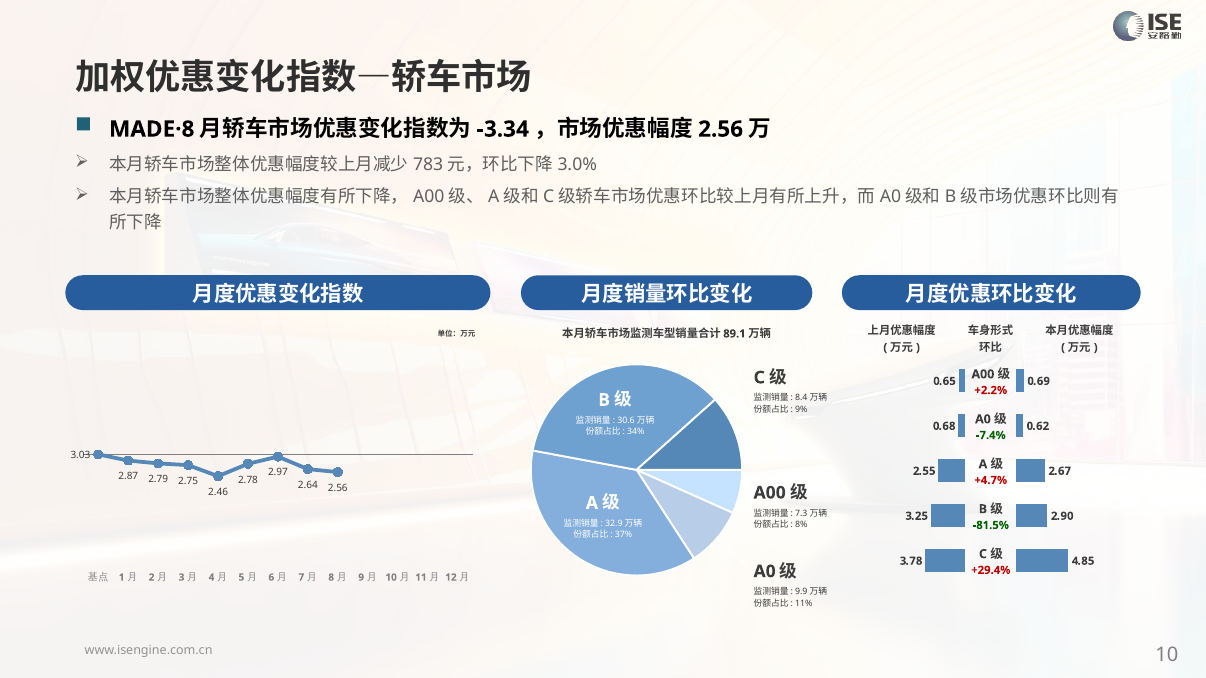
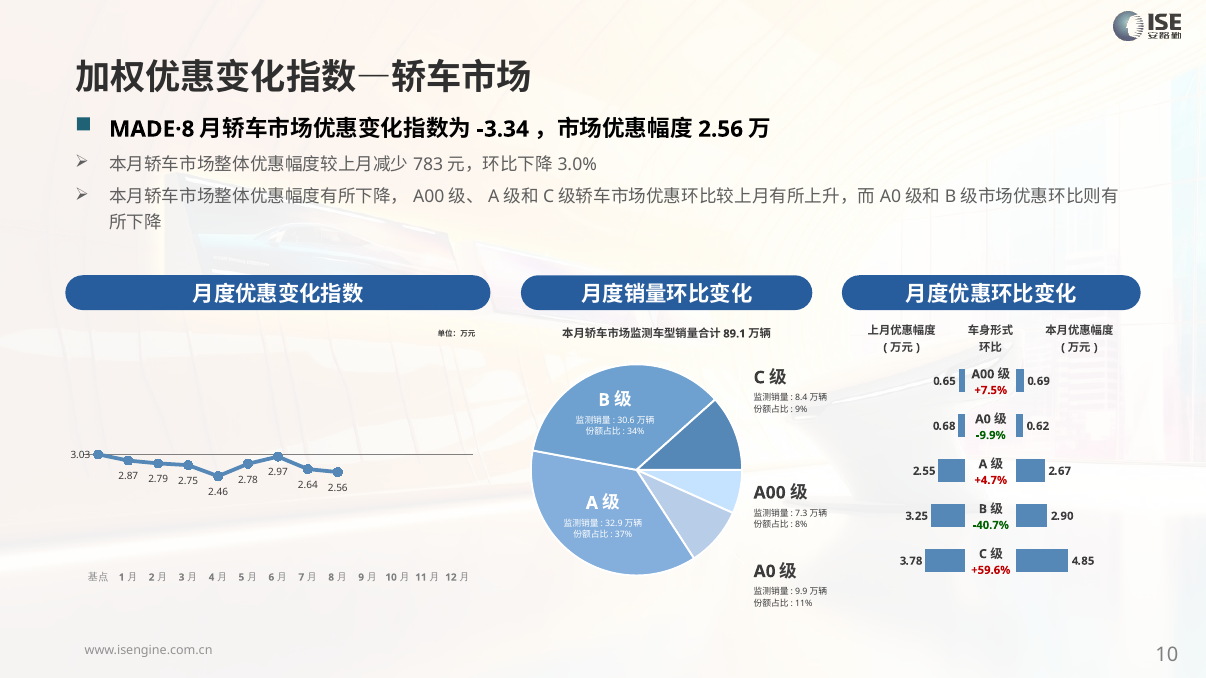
+2.2%: +2.2% -> +7.5%
-7.4%: -7.4% -> -9.9%
-81.5%: -81.5% -> -40.7%
+29.4%: +29.4% -> +59.6%
